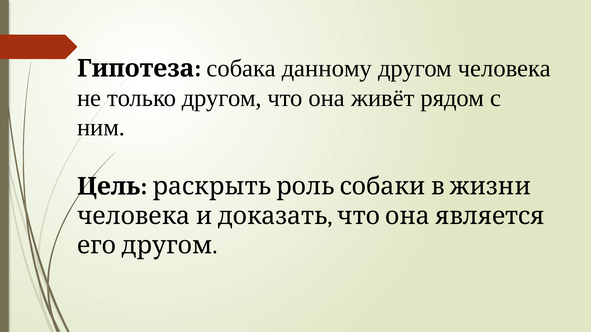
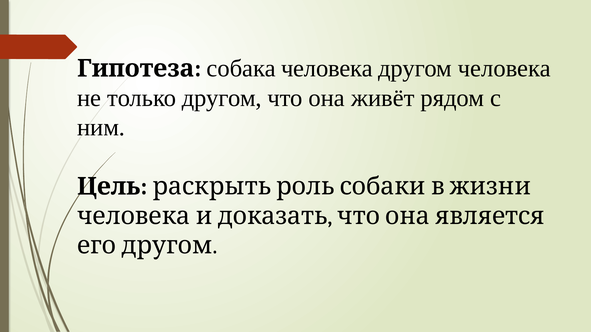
собака данному: данному -> человека
